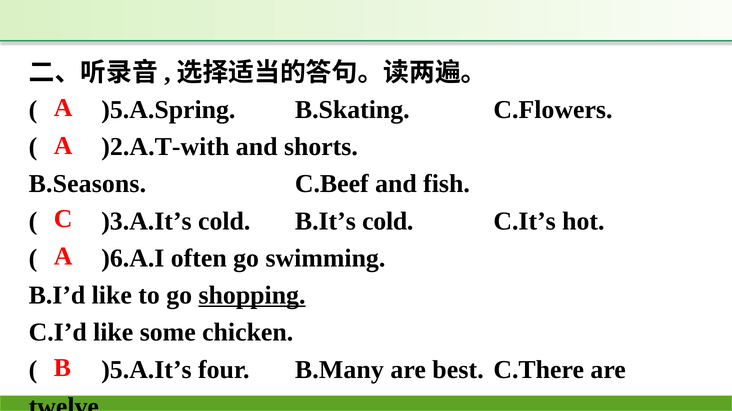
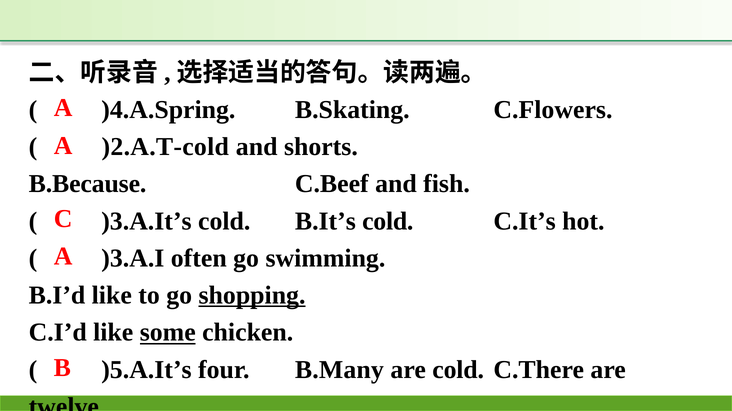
)5.A.Spring: )5.A.Spring -> )4.A.Spring
)2.A.T-with: )2.A.T-with -> )2.A.T-cold
B.Seasons: B.Seasons -> B.Because
)6.A.I: )6.A.I -> )3.A.I
some underline: none -> present
are best: best -> cold
